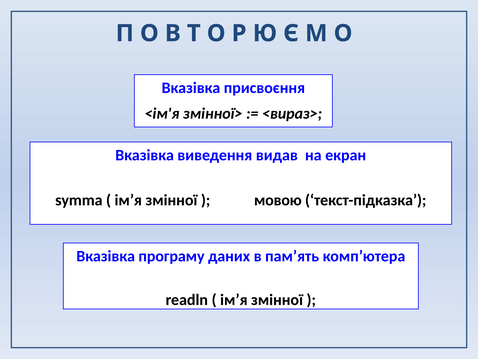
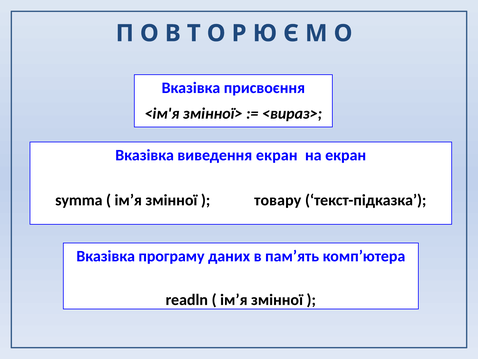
виведення видав: видав -> екран
мовою: мовою -> товару
